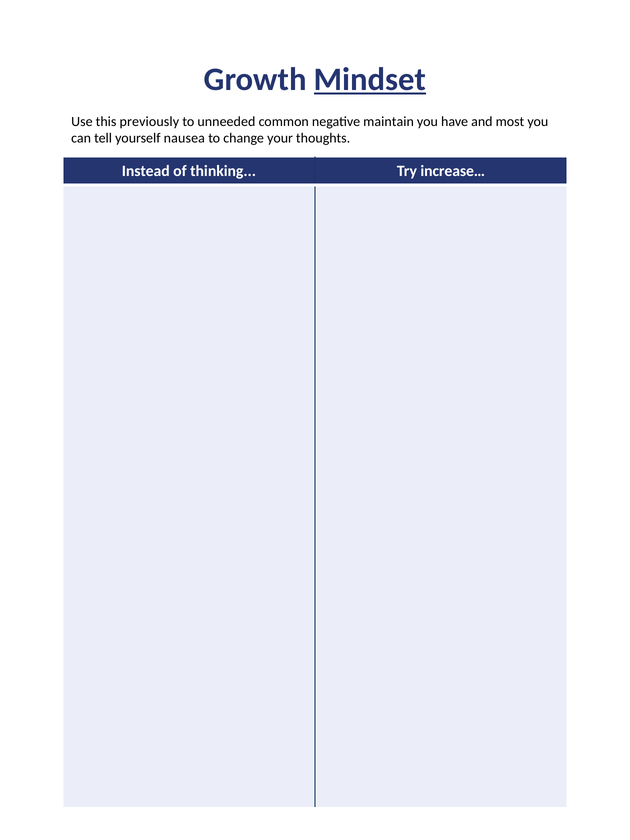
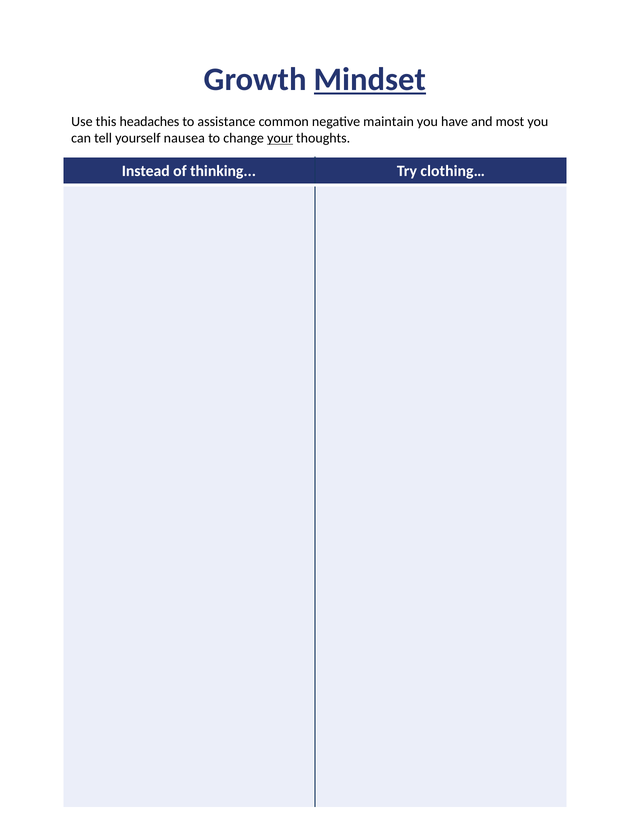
previously: previously -> headaches
unneeded: unneeded -> assistance
your underline: none -> present
increase…: increase… -> clothing…
